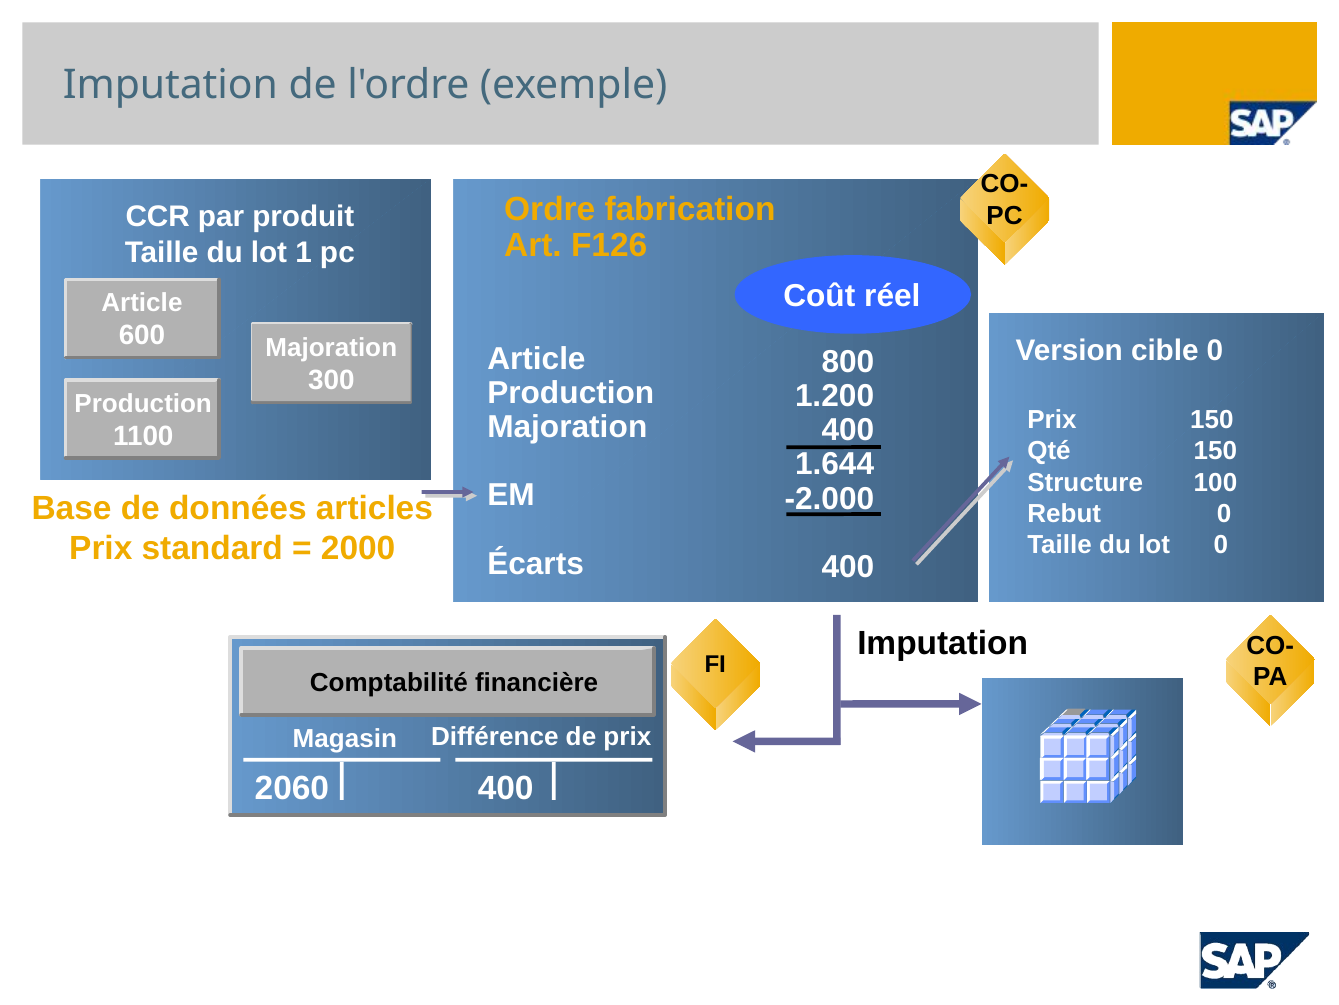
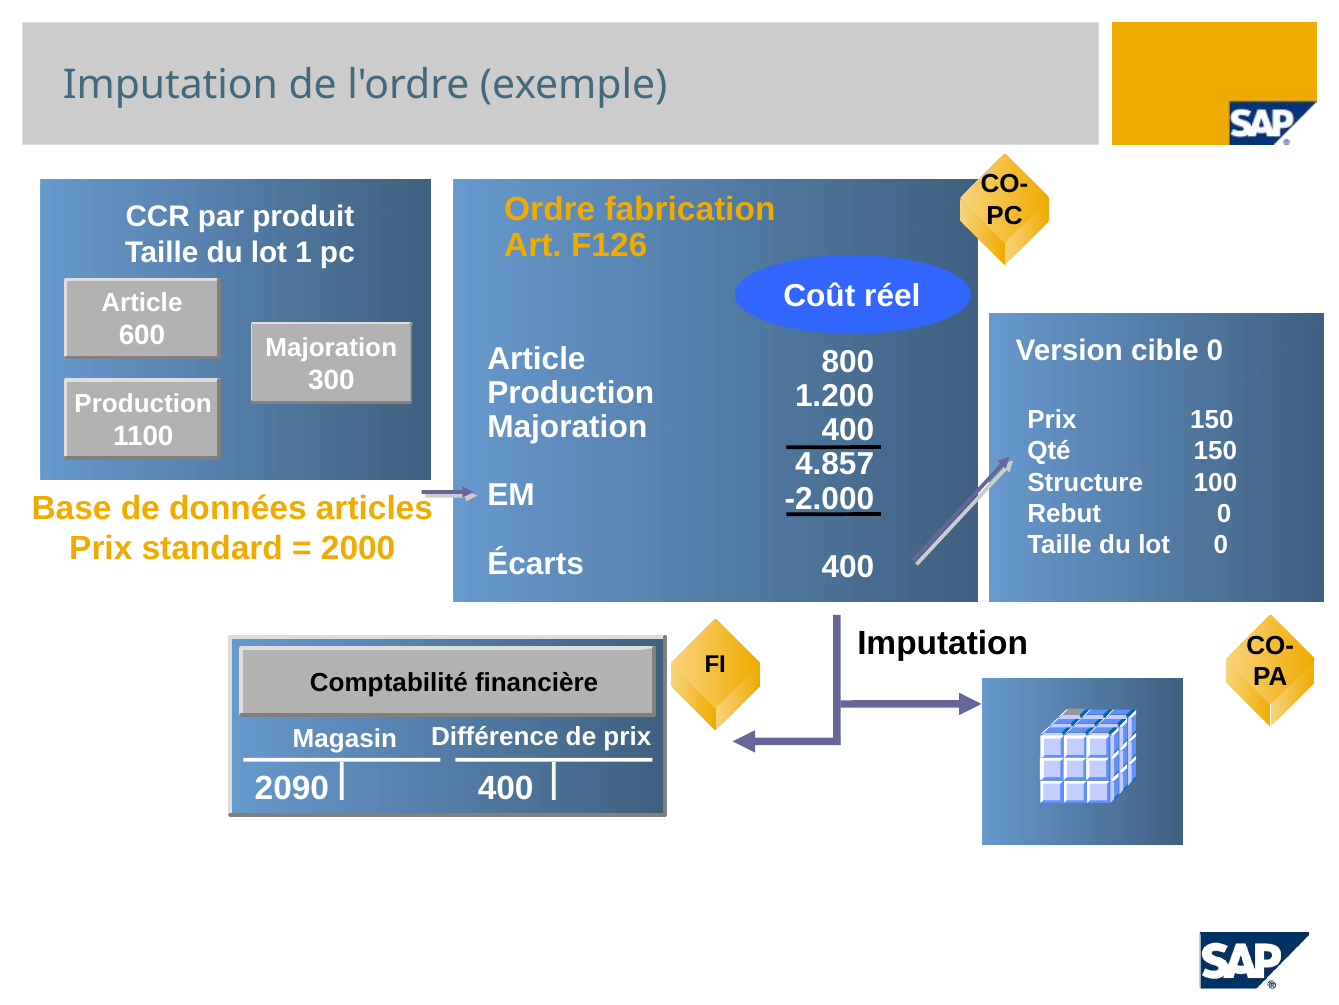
1.644: 1.644 -> 4.857
2060: 2060 -> 2090
